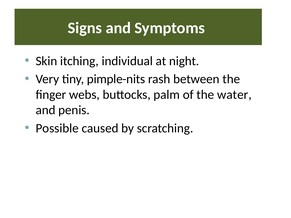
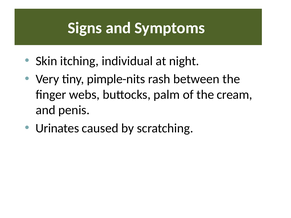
water: water -> cream
Possible: Possible -> Urinates
